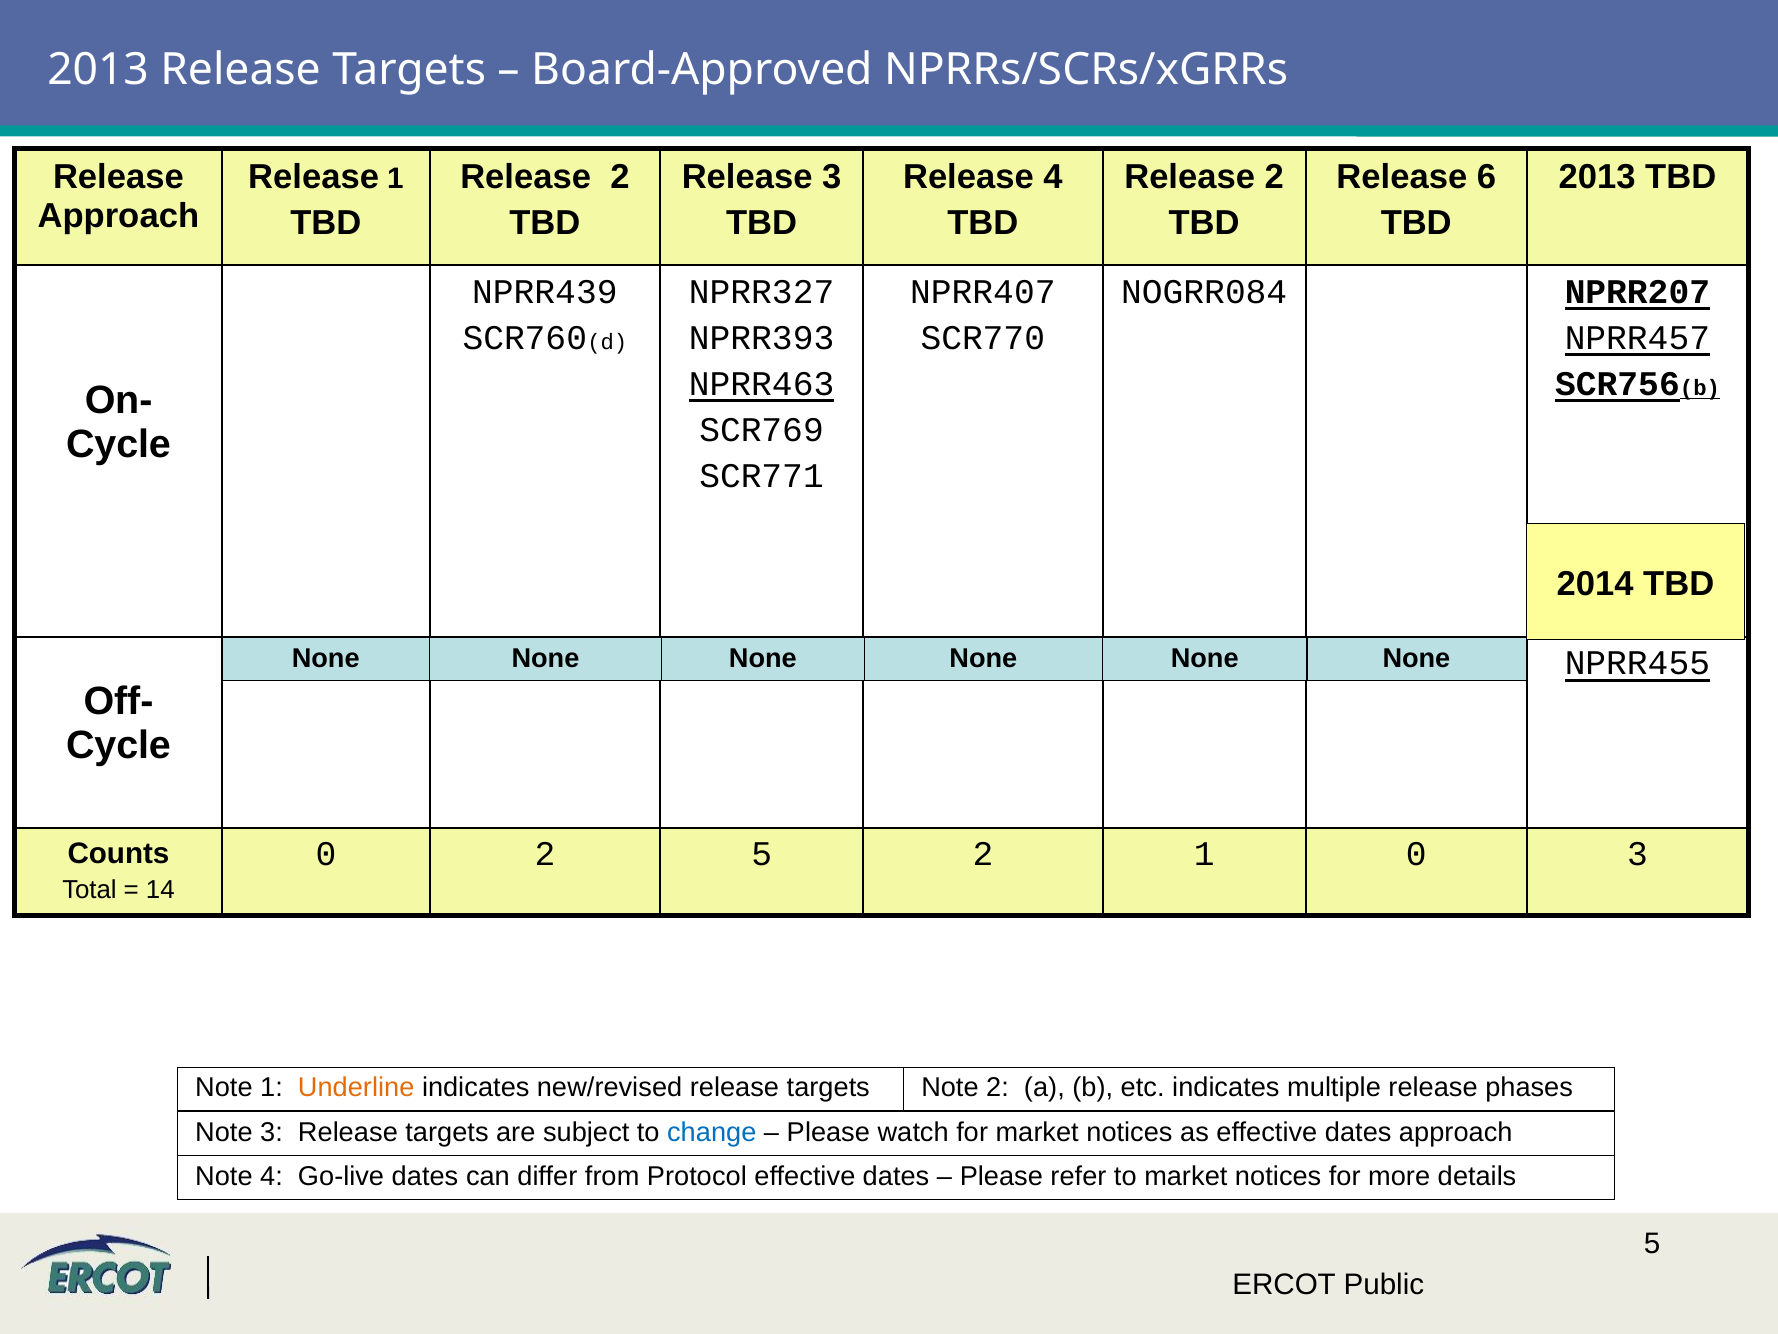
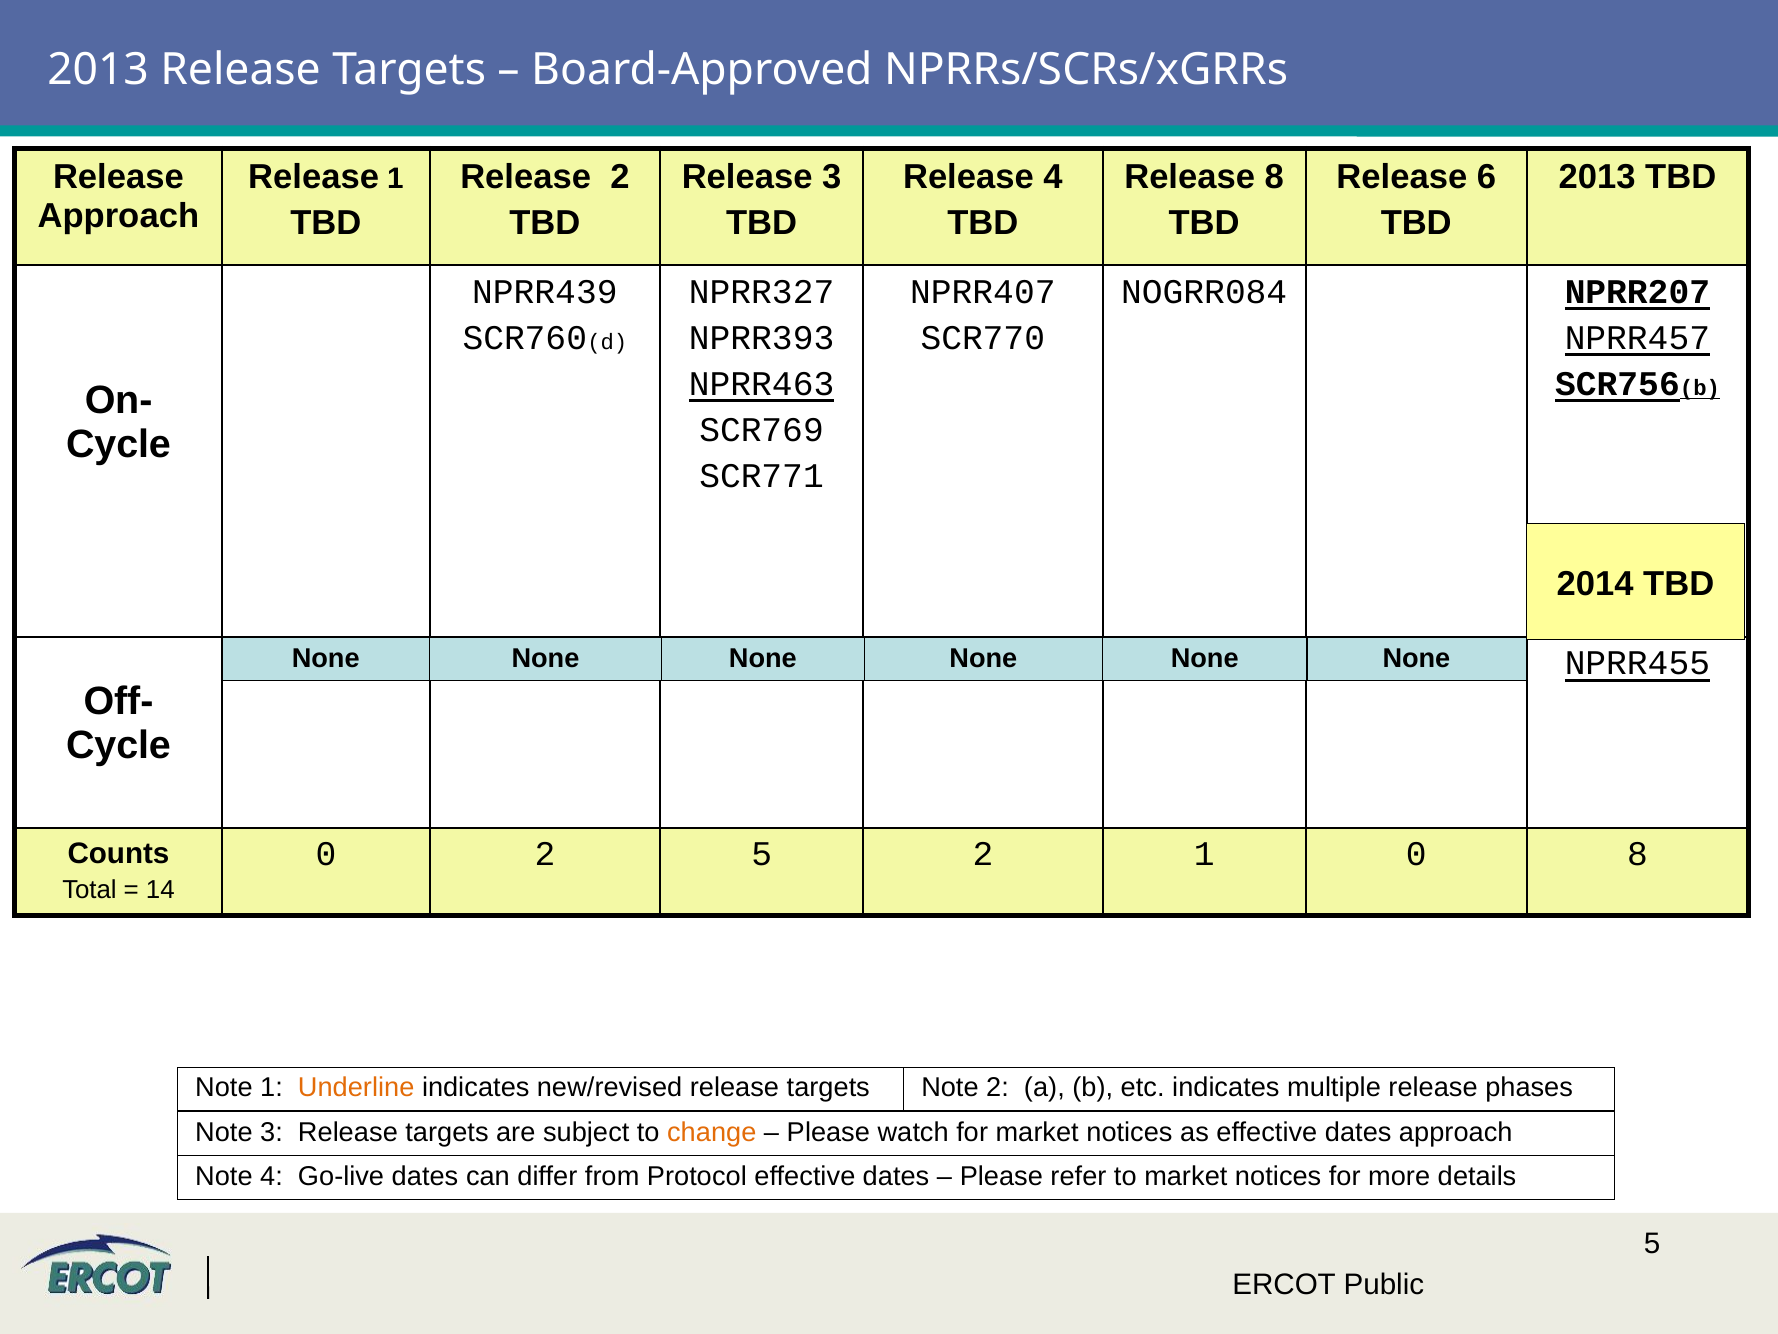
2 at (1274, 177): 2 -> 8
0 3: 3 -> 8
change colour: blue -> orange
